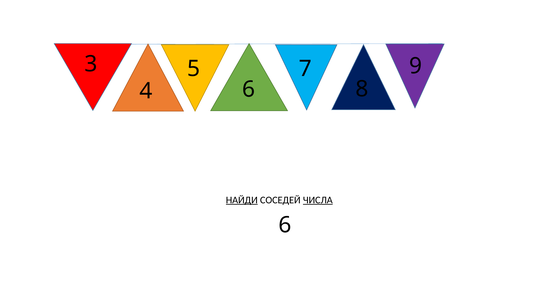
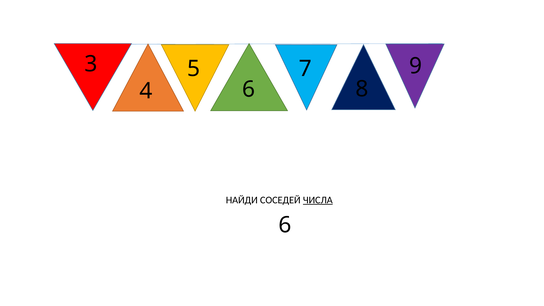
НАЙДИ underline: present -> none
